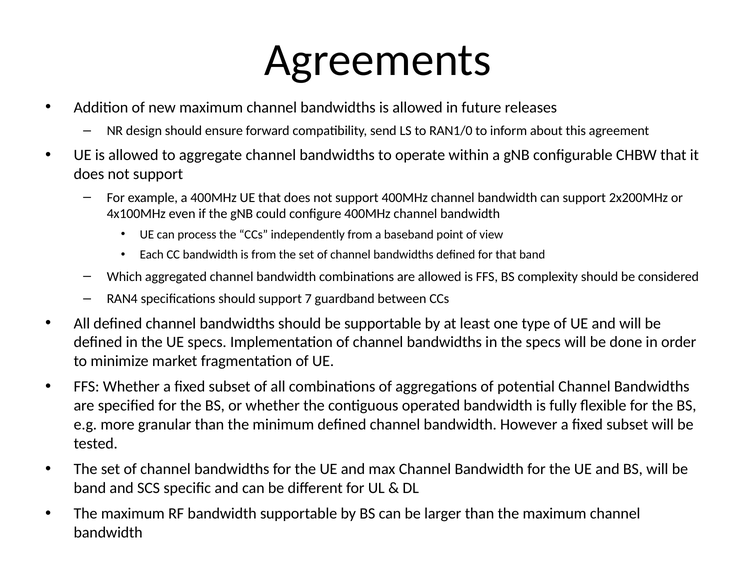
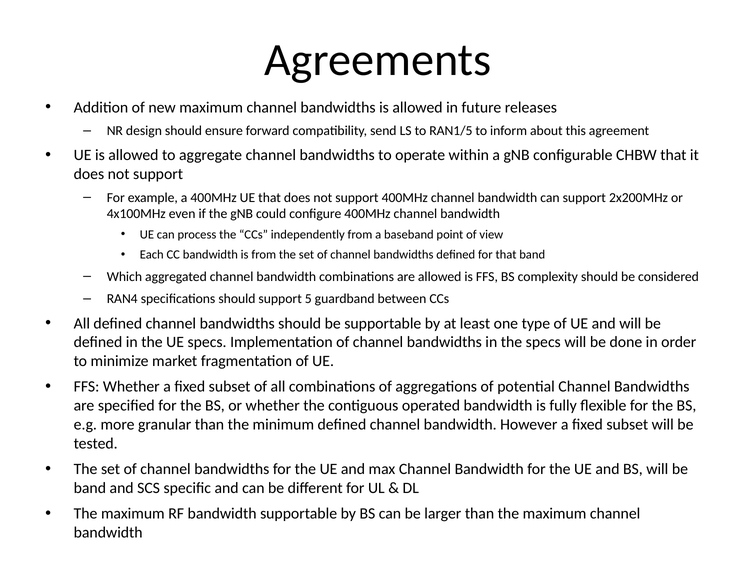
RAN1/0: RAN1/0 -> RAN1/5
7: 7 -> 5
